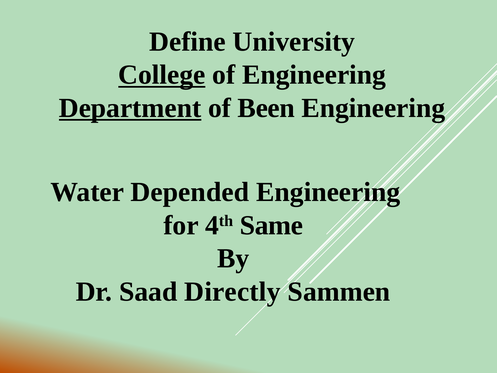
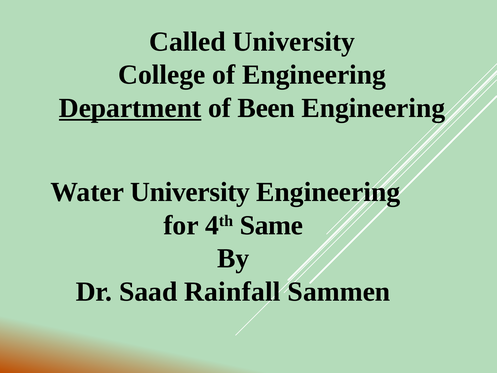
Define: Define -> Called
College underline: present -> none
Water Depended: Depended -> University
Directly: Directly -> Rainfall
